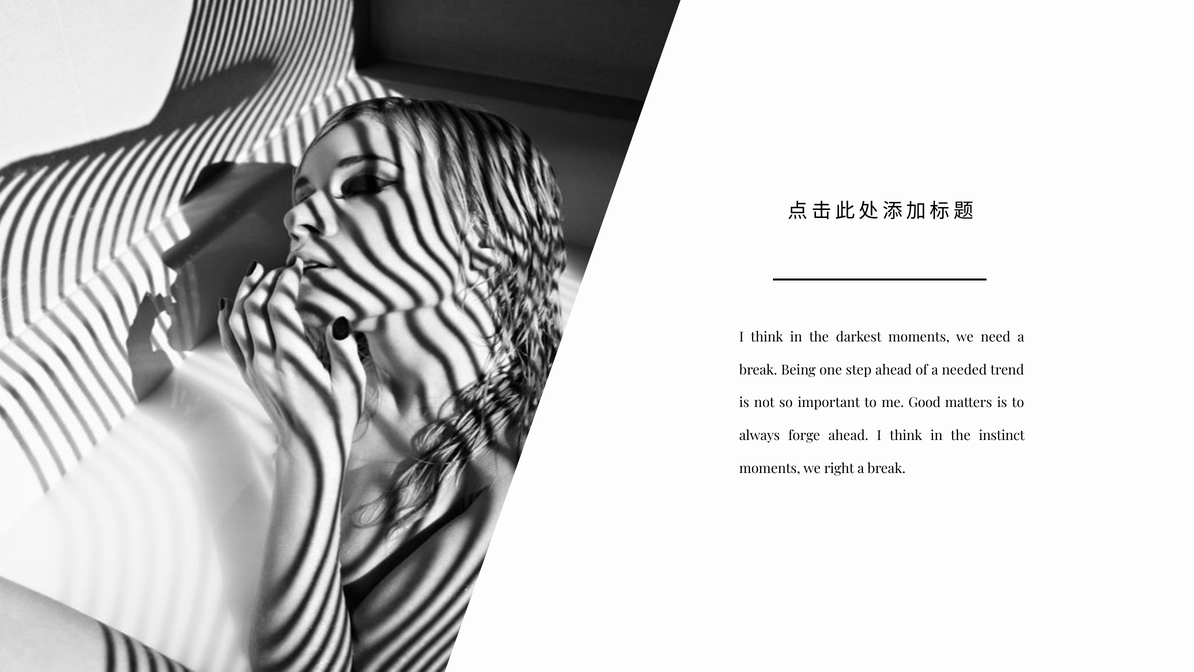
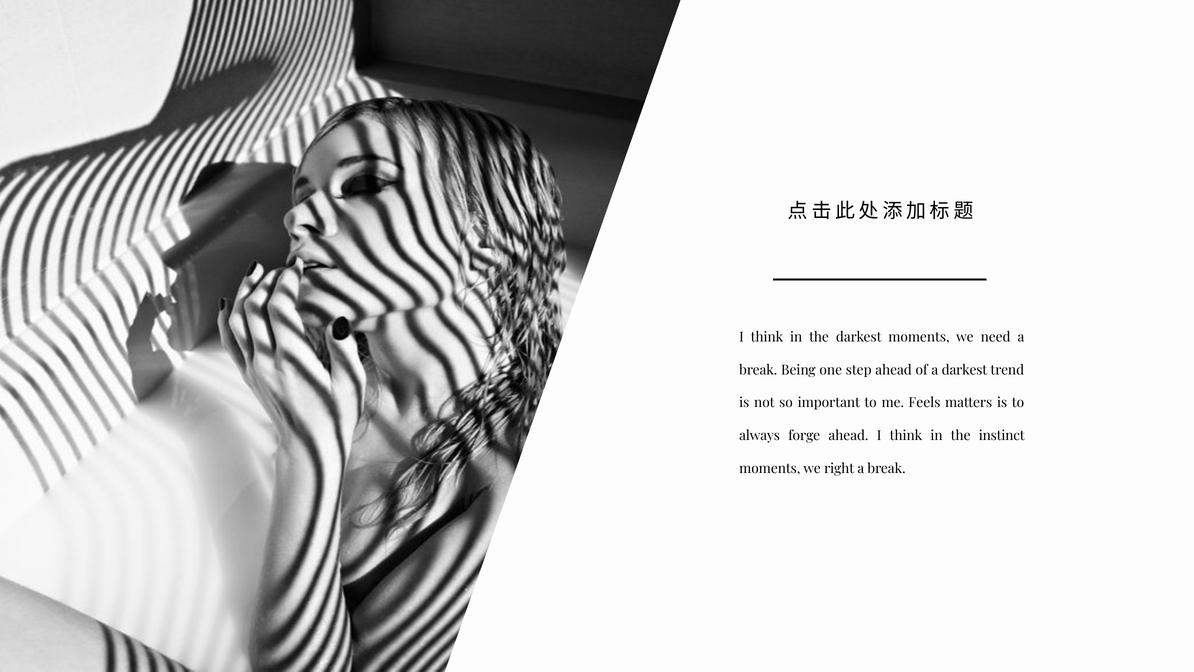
a needed: needed -> darkest
Good: Good -> Feels
